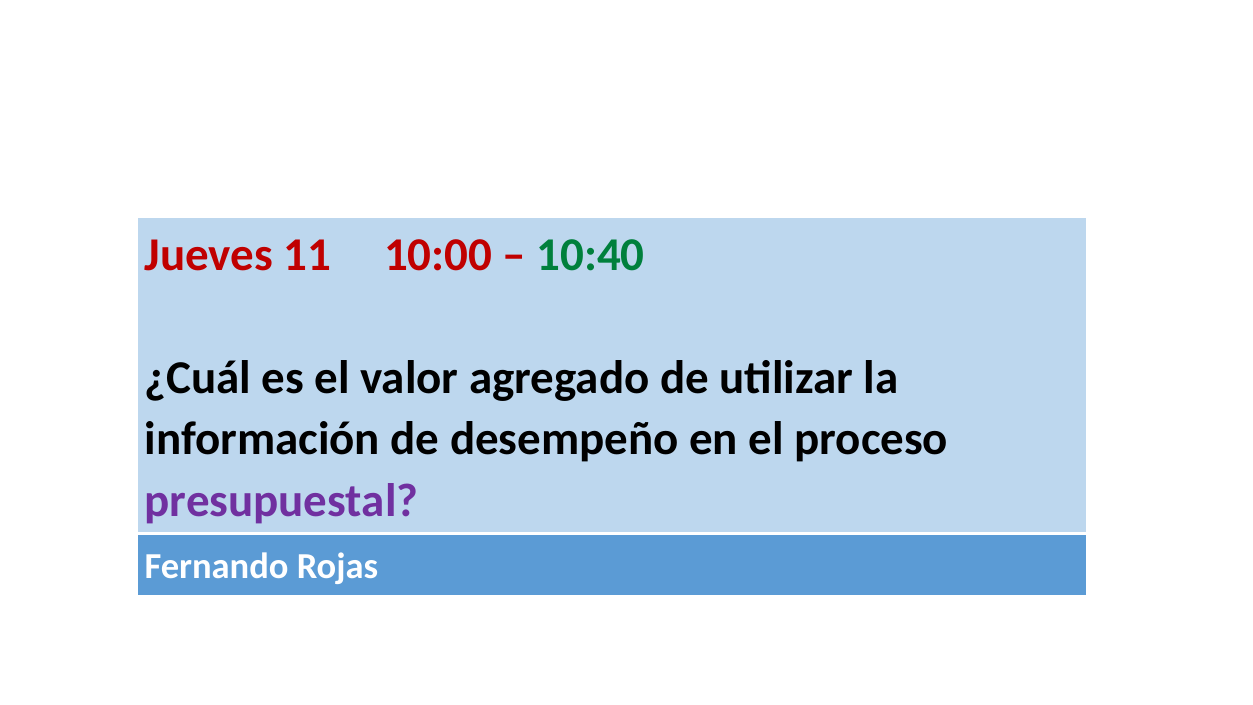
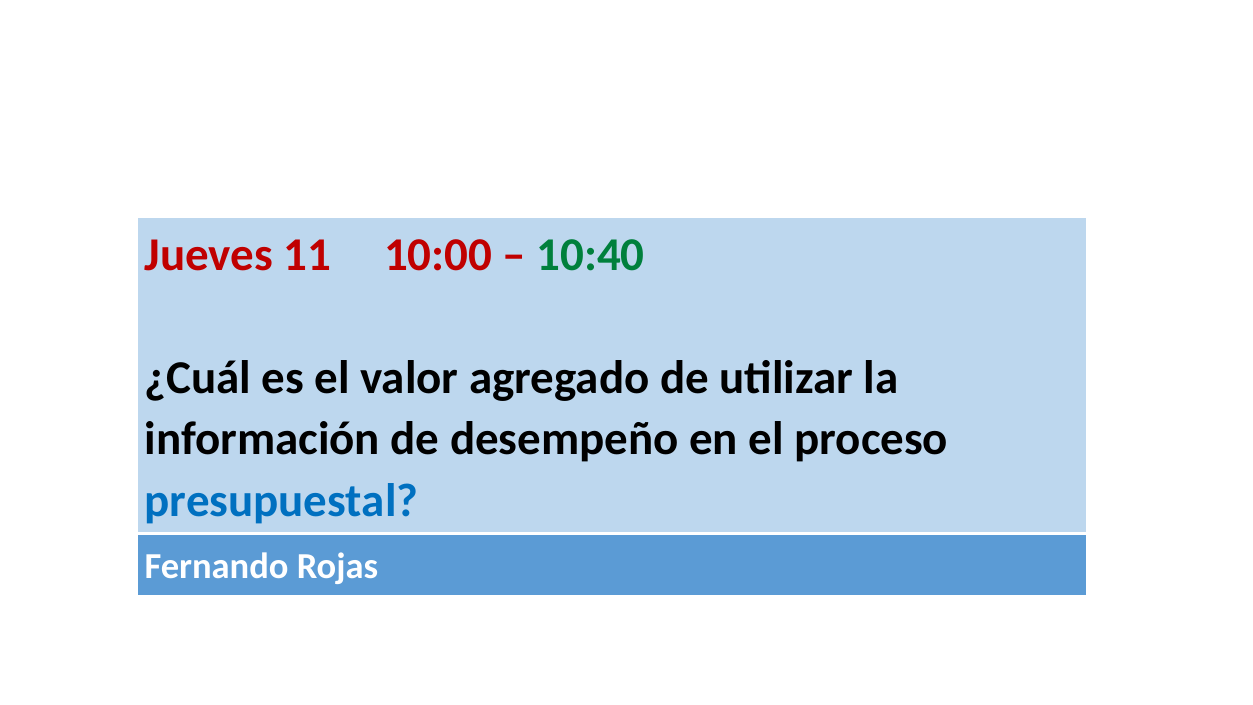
presupuestal at (281, 501) colour: purple -> blue
